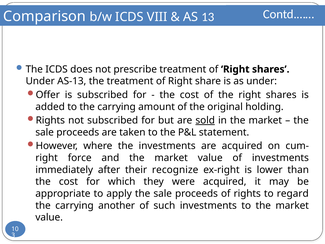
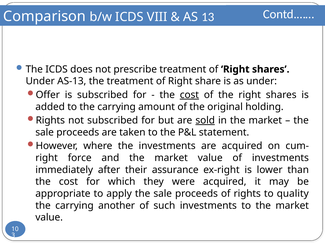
cost at (189, 95) underline: none -> present
recognize: recognize -> assurance
regard: regard -> quality
